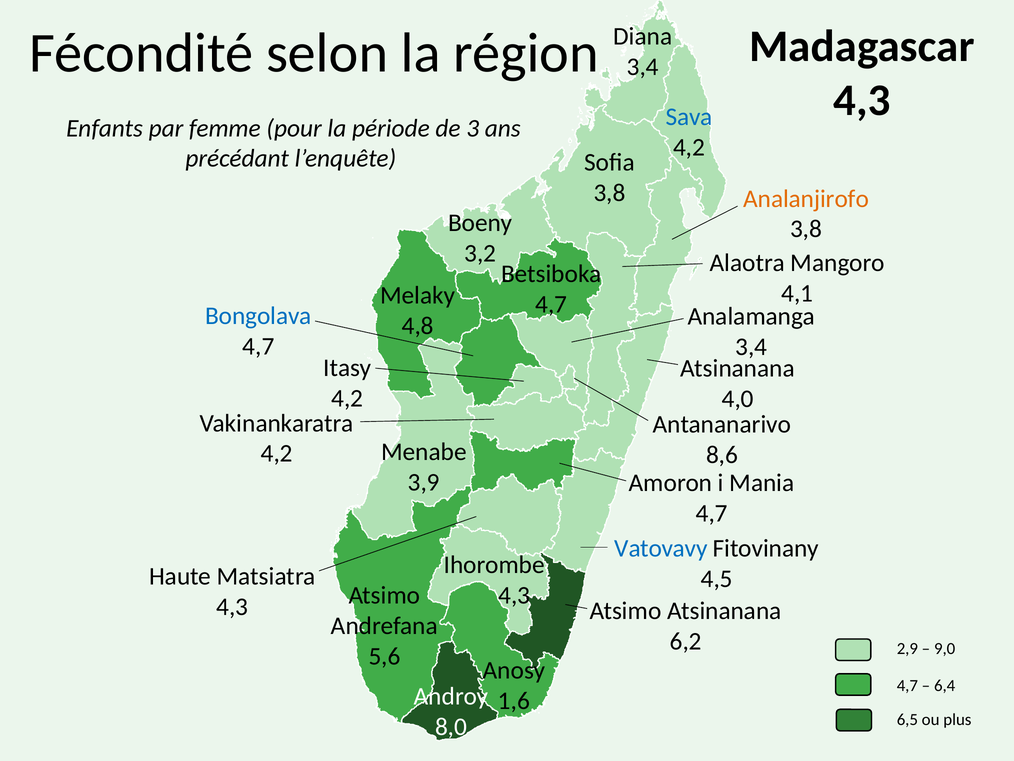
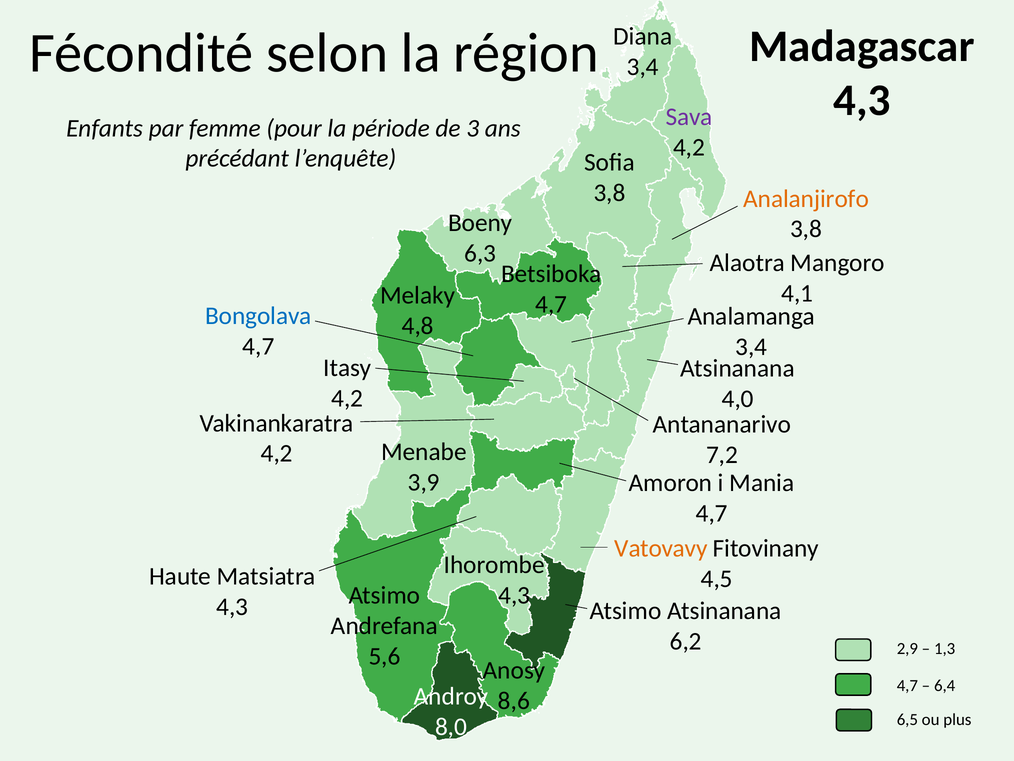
Sava colour: blue -> purple
3,2: 3,2 -> 6,3
8,6: 8,6 -> 7,2
Vatovavy colour: blue -> orange
9,0: 9,0 -> 1,3
1,6: 1,6 -> 8,6
